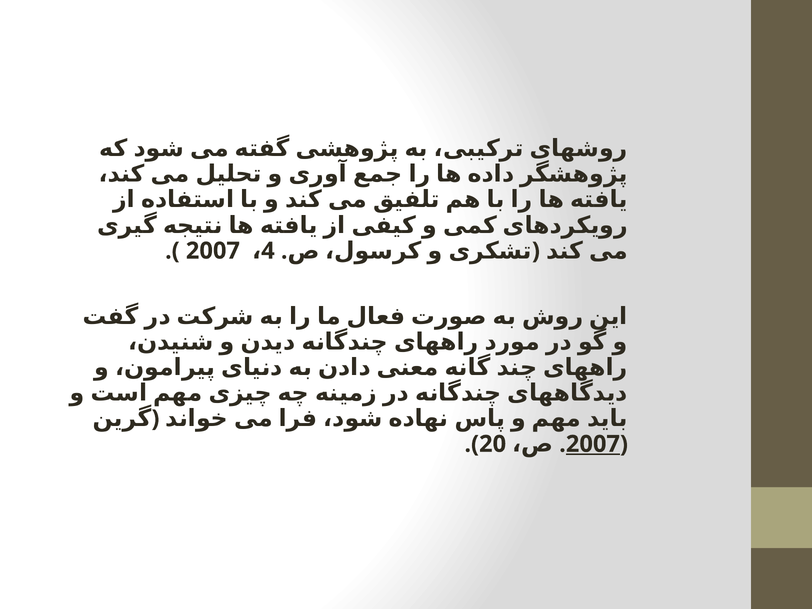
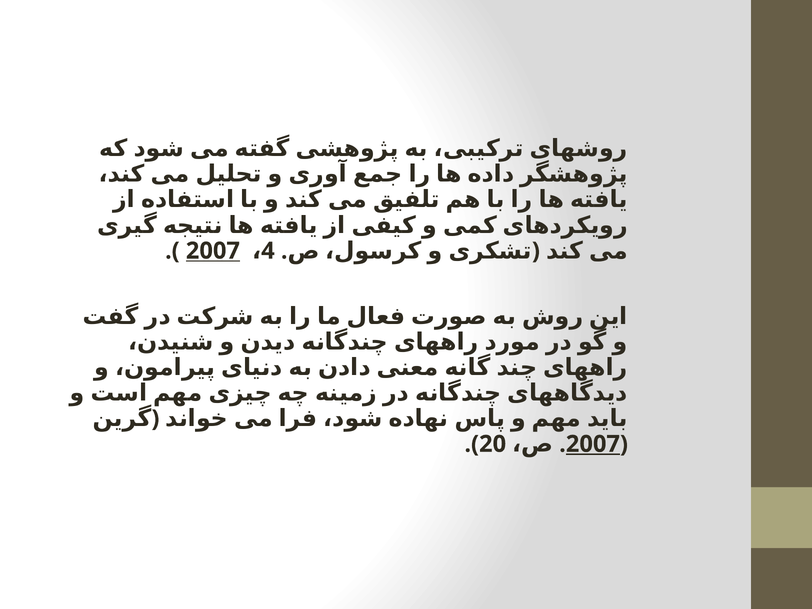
2007 at (213, 251) underline: none -> present
